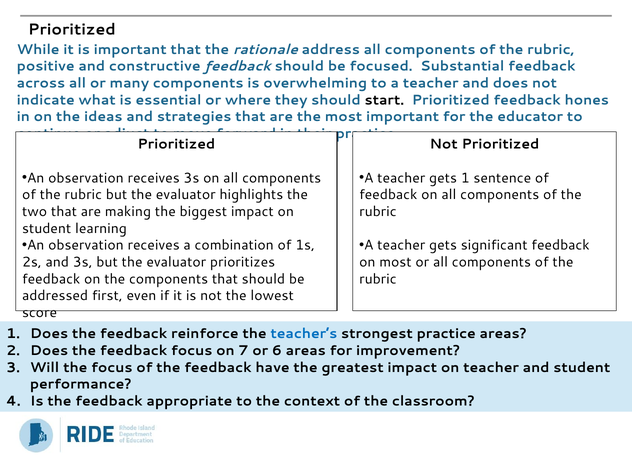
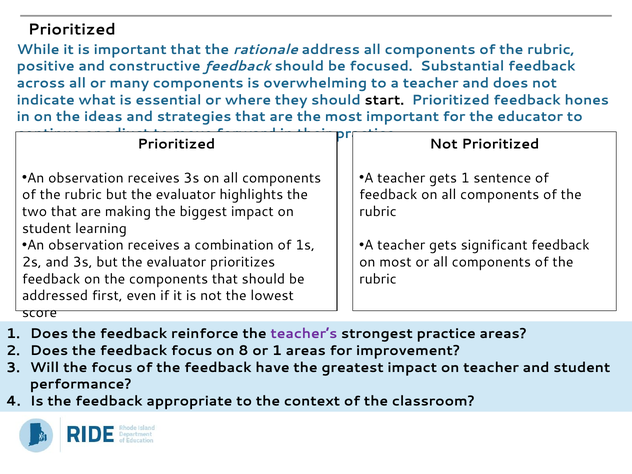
teacher’s colour: blue -> purple
7: 7 -> 8
or 6: 6 -> 1
